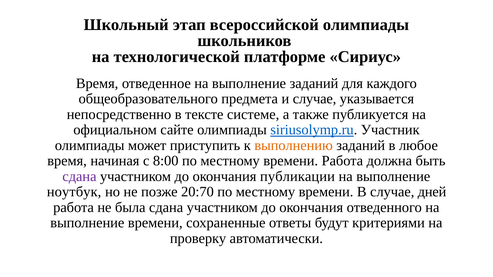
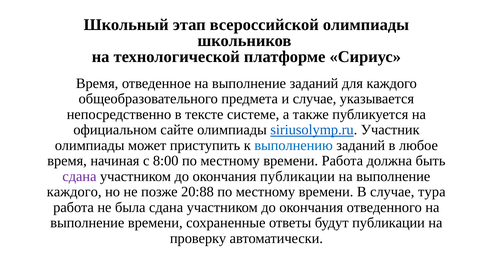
выполнению colour: orange -> blue
ноутбук at (74, 192): ноутбук -> каждого
20:70: 20:70 -> 20:88
дней: дней -> тура
будут критериями: критериями -> публикации
